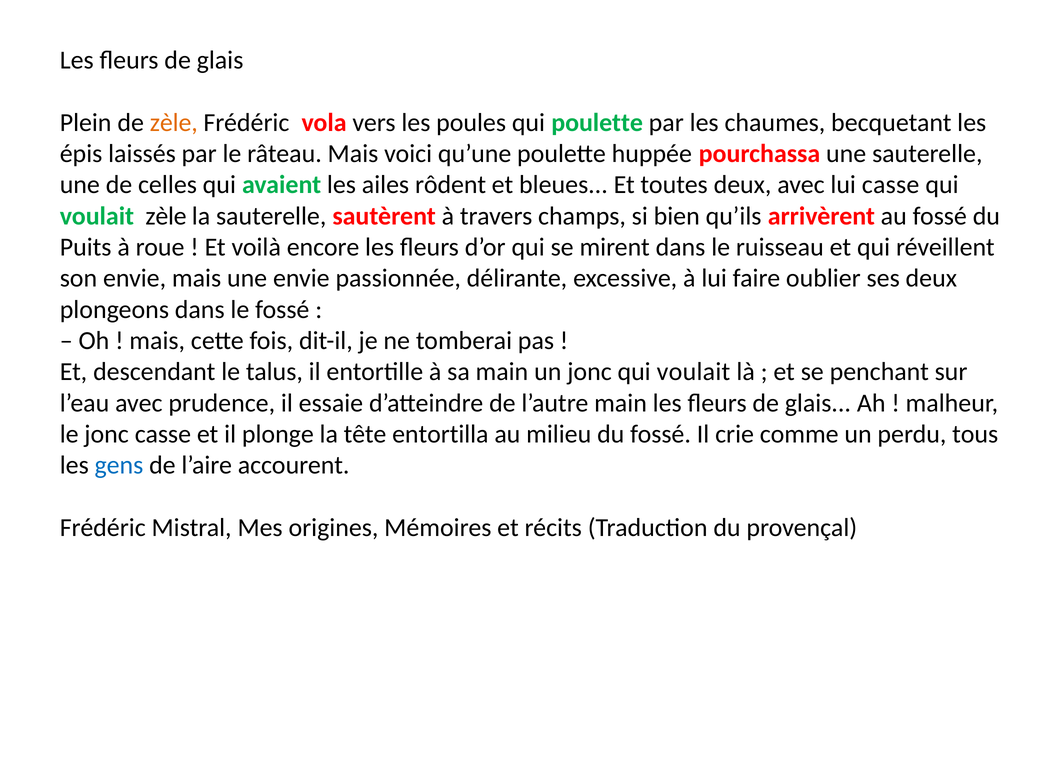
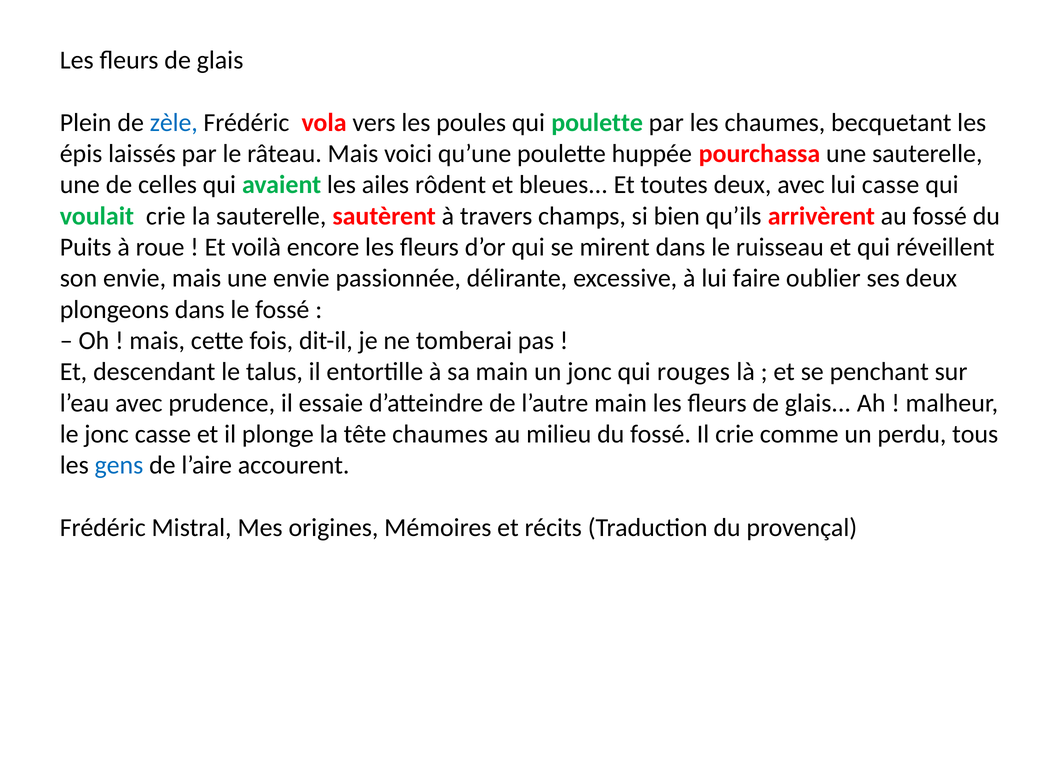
zèle at (174, 122) colour: orange -> blue
voulait zèle: zèle -> crie
jonc qui voulait: voulait -> rouges
tête entortilla: entortilla -> chaumes
